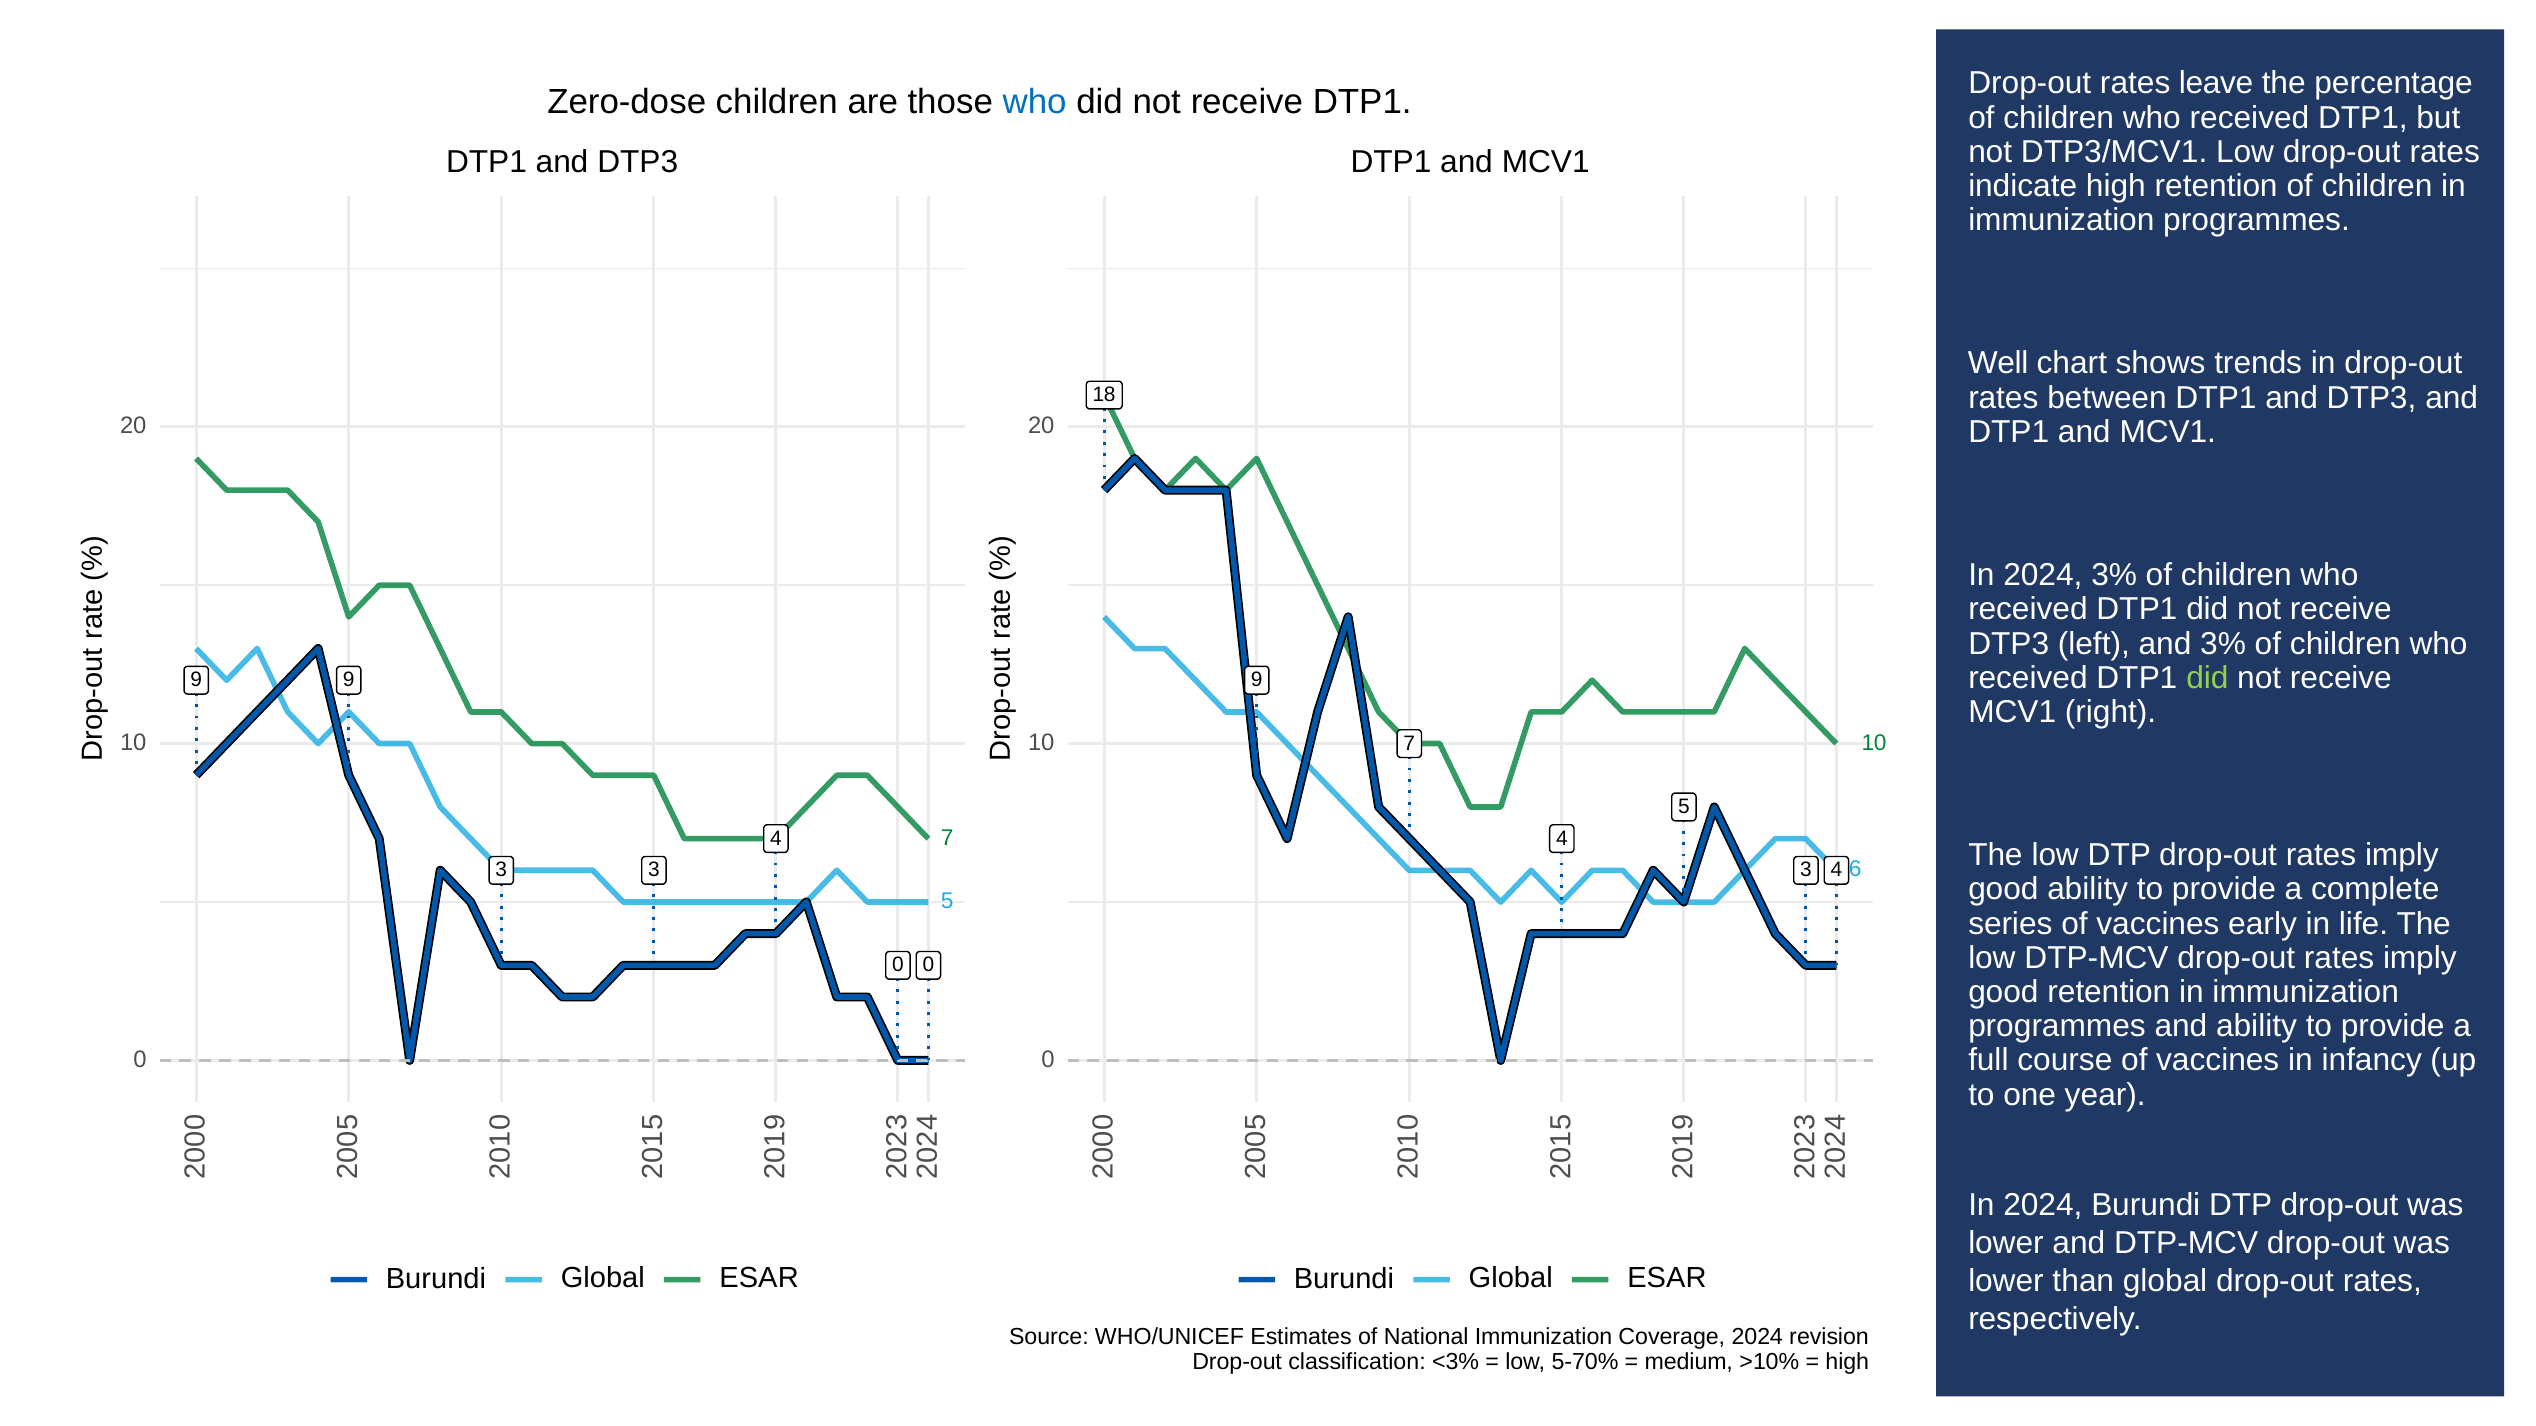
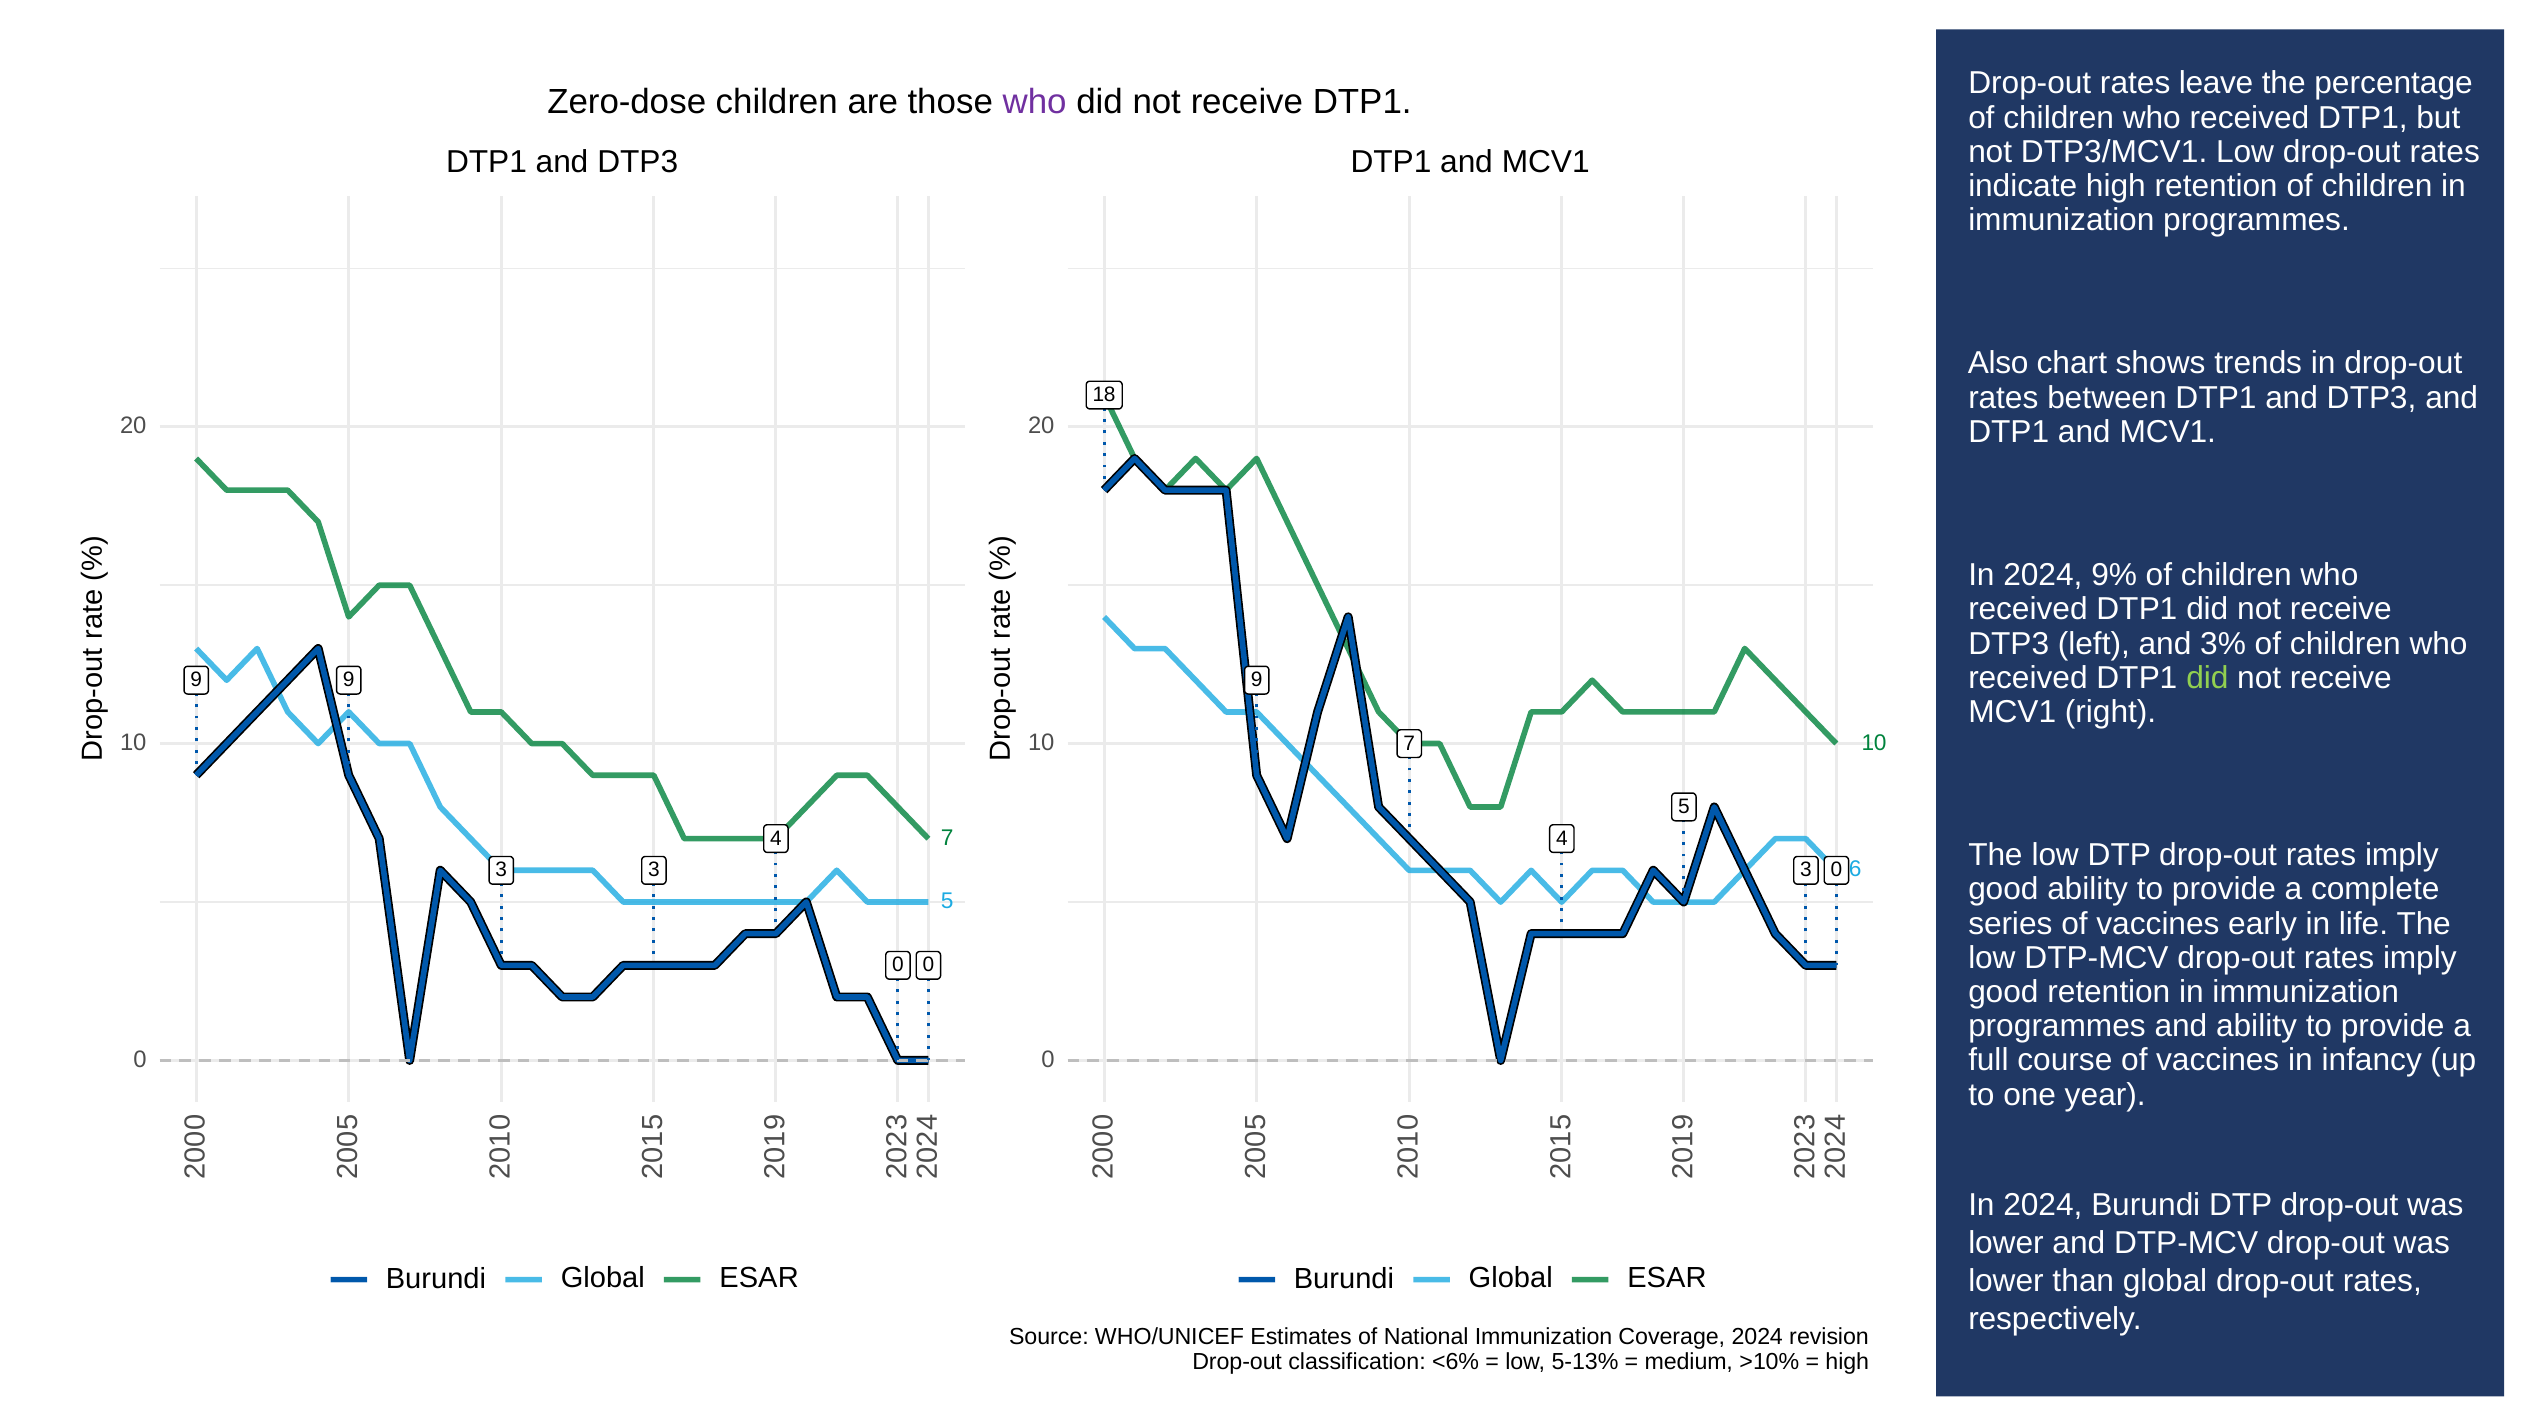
who at (1035, 102) colour: blue -> purple
Well: Well -> Also
2024 3%: 3% -> 9%
4 at (1836, 870): 4 -> 0
<3%: <3% -> <6%
5-70%: 5-70% -> 5-13%
